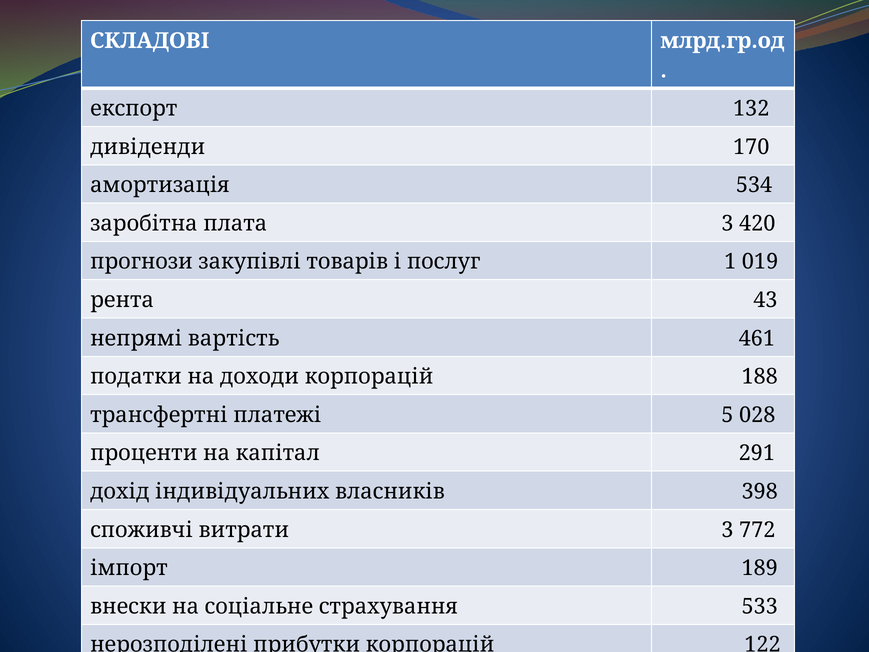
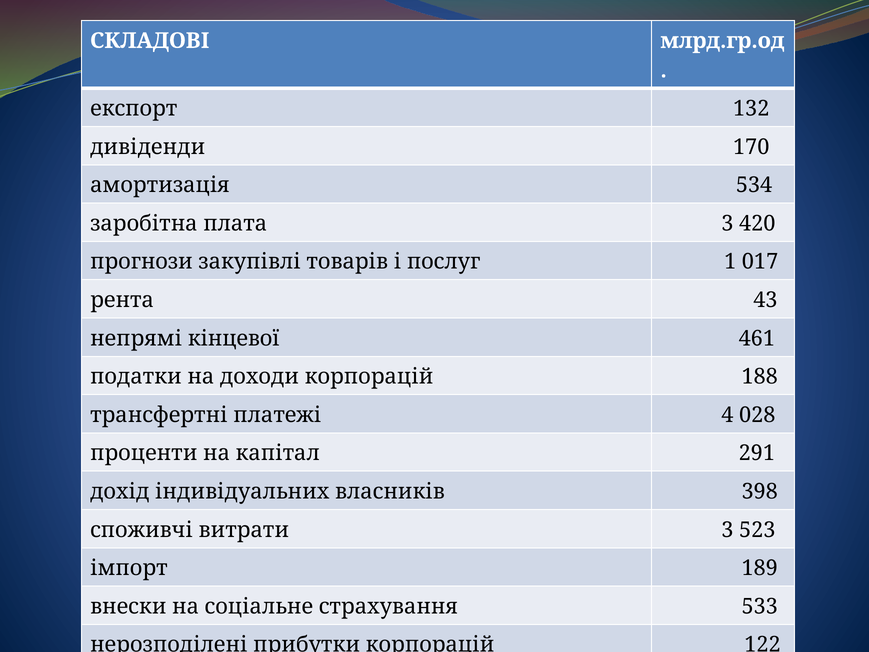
019: 019 -> 017
вартість: вартість -> кінцевої
5: 5 -> 4
772: 772 -> 523
